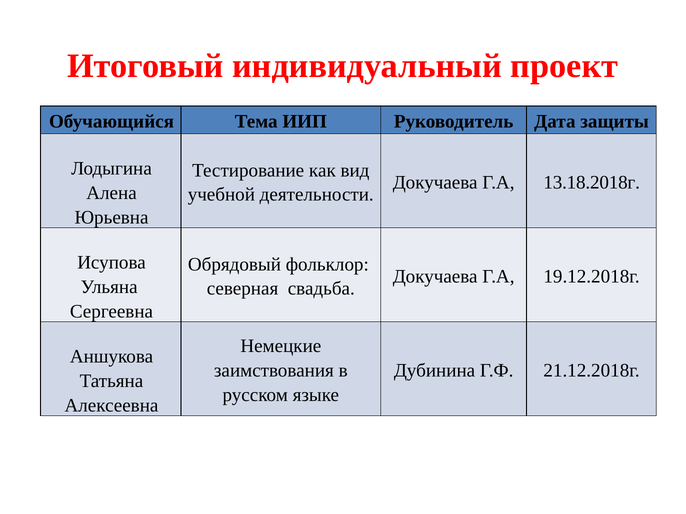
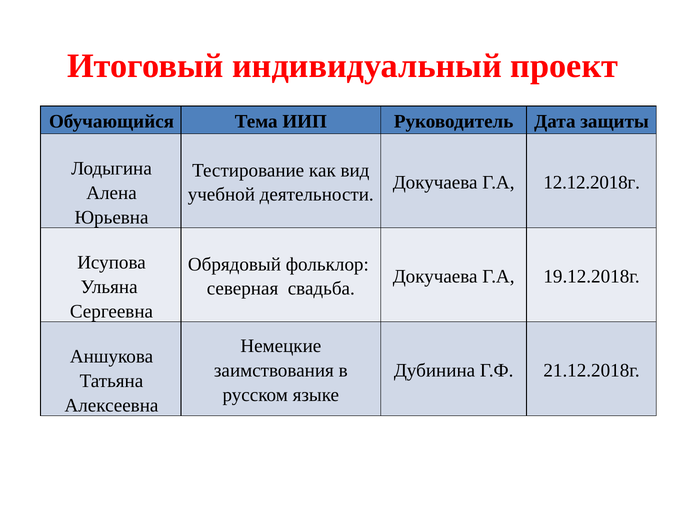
13.18.2018г: 13.18.2018г -> 12.12.2018г
